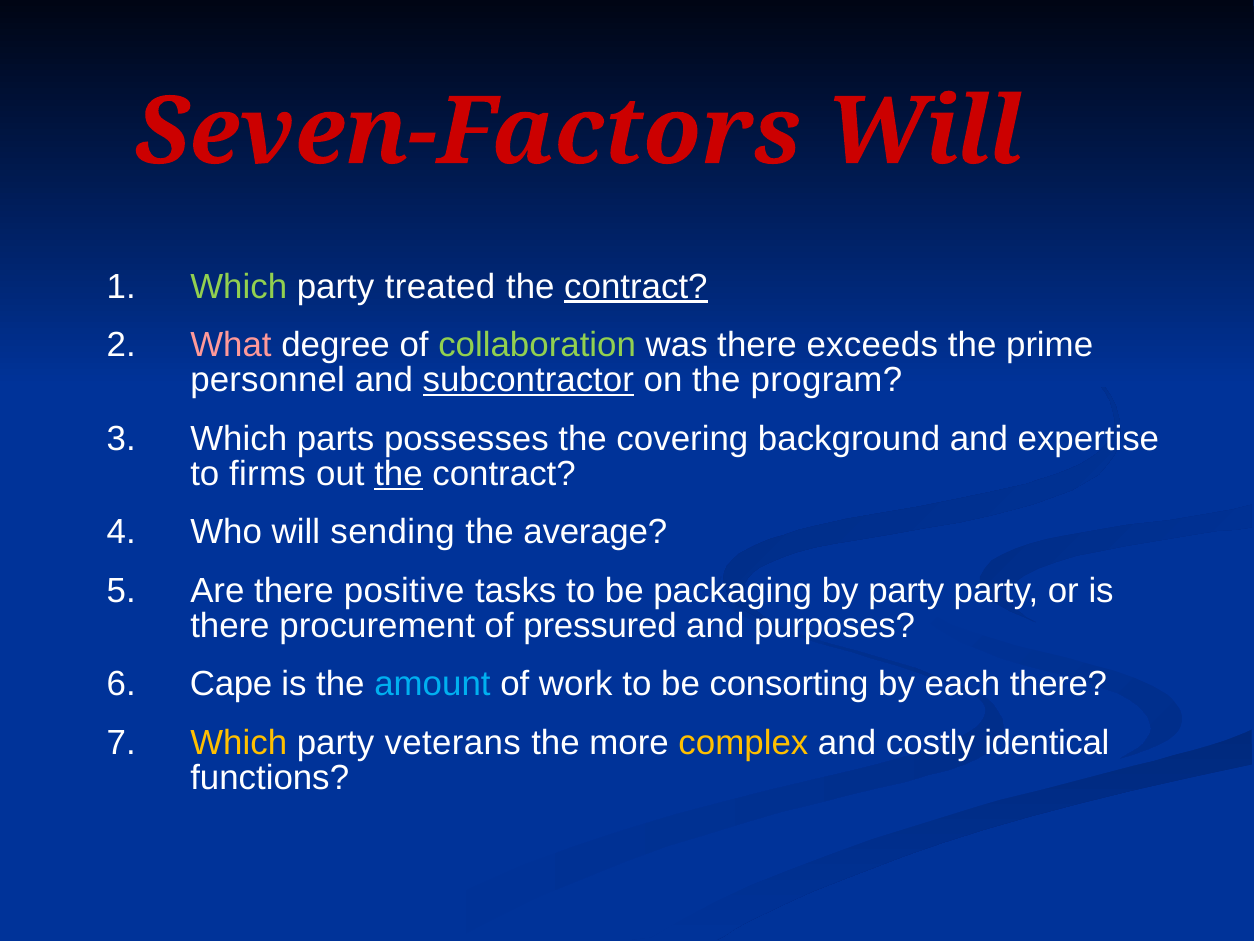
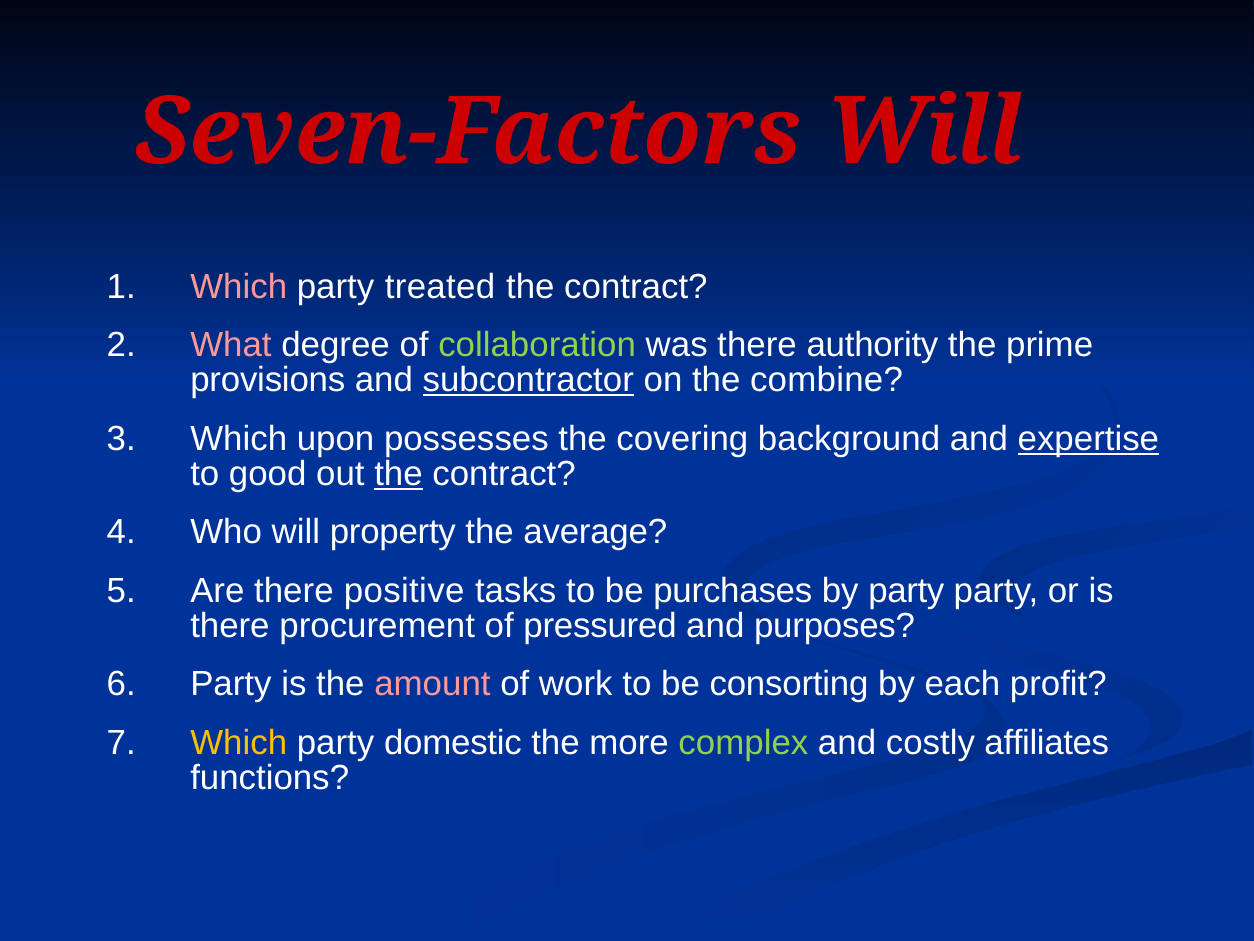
Which at (239, 286) colour: light green -> pink
contract at (636, 286) underline: present -> none
exceeds: exceeds -> authority
personnel: personnel -> provisions
program: program -> combine
parts: parts -> upon
expertise underline: none -> present
firms: firms -> good
sending: sending -> property
packaging: packaging -> purchases
Cape at (231, 684): Cape -> Party
amount colour: light blue -> pink
each there: there -> profit
veterans: veterans -> domestic
complex colour: yellow -> light green
identical: identical -> affiliates
